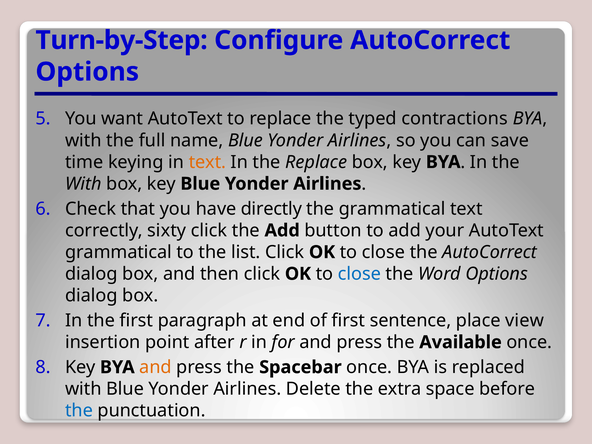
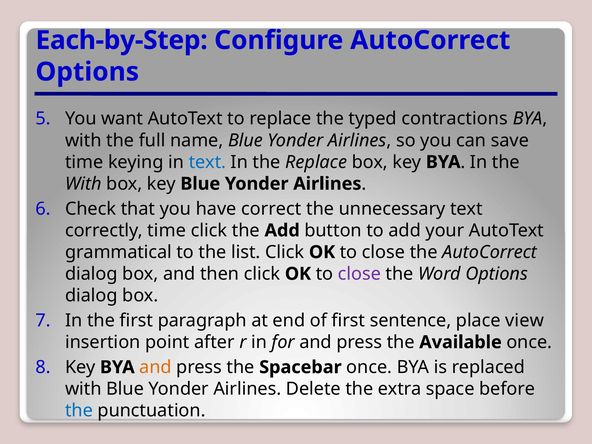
Turn-by-Step: Turn-by-Step -> Each-by-Step
text at (207, 162) colour: orange -> blue
directly: directly -> correct
the grammatical: grammatical -> unnecessary
correctly sixty: sixty -> time
close at (359, 274) colour: blue -> purple
